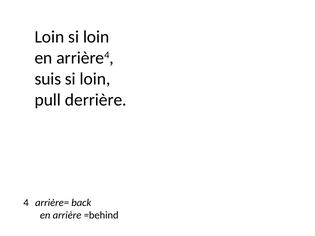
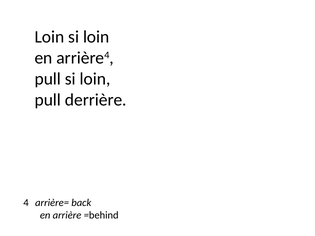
suis at (48, 79): suis -> pull
